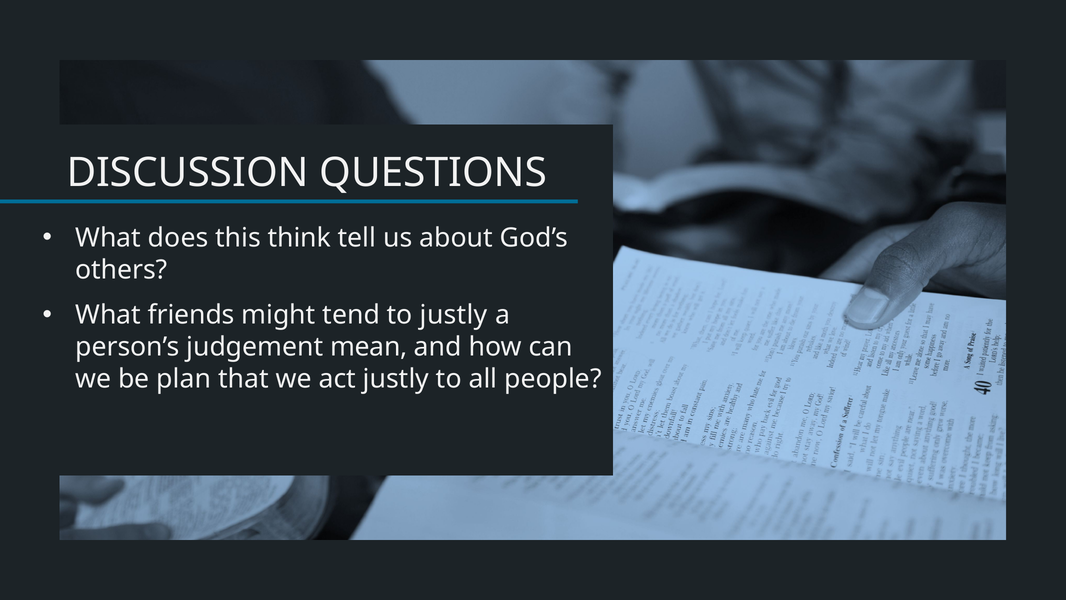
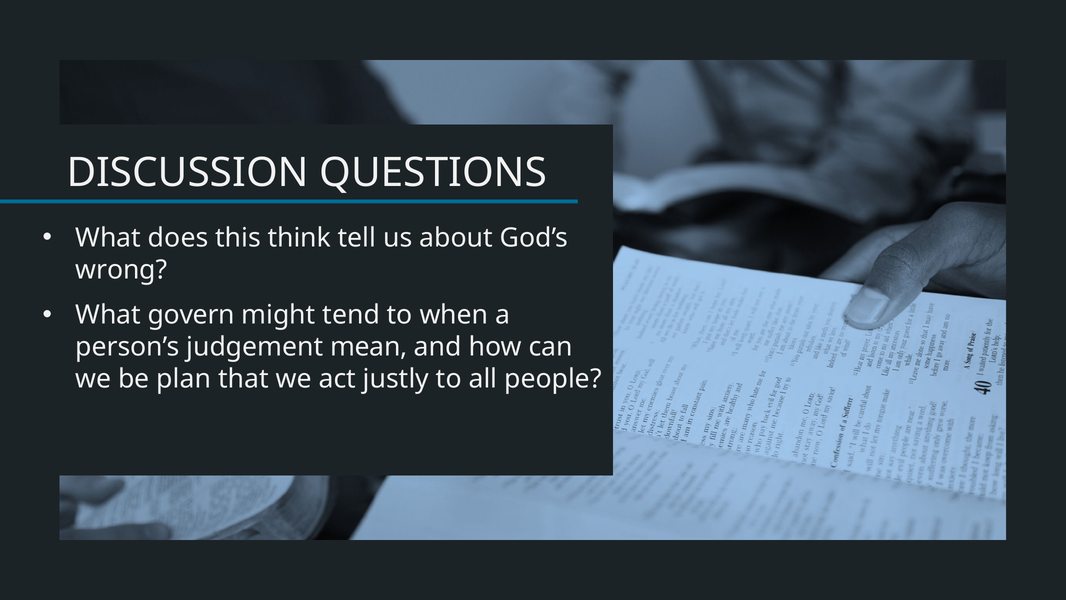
others: others -> wrong
friends: friends -> govern
to justly: justly -> when
